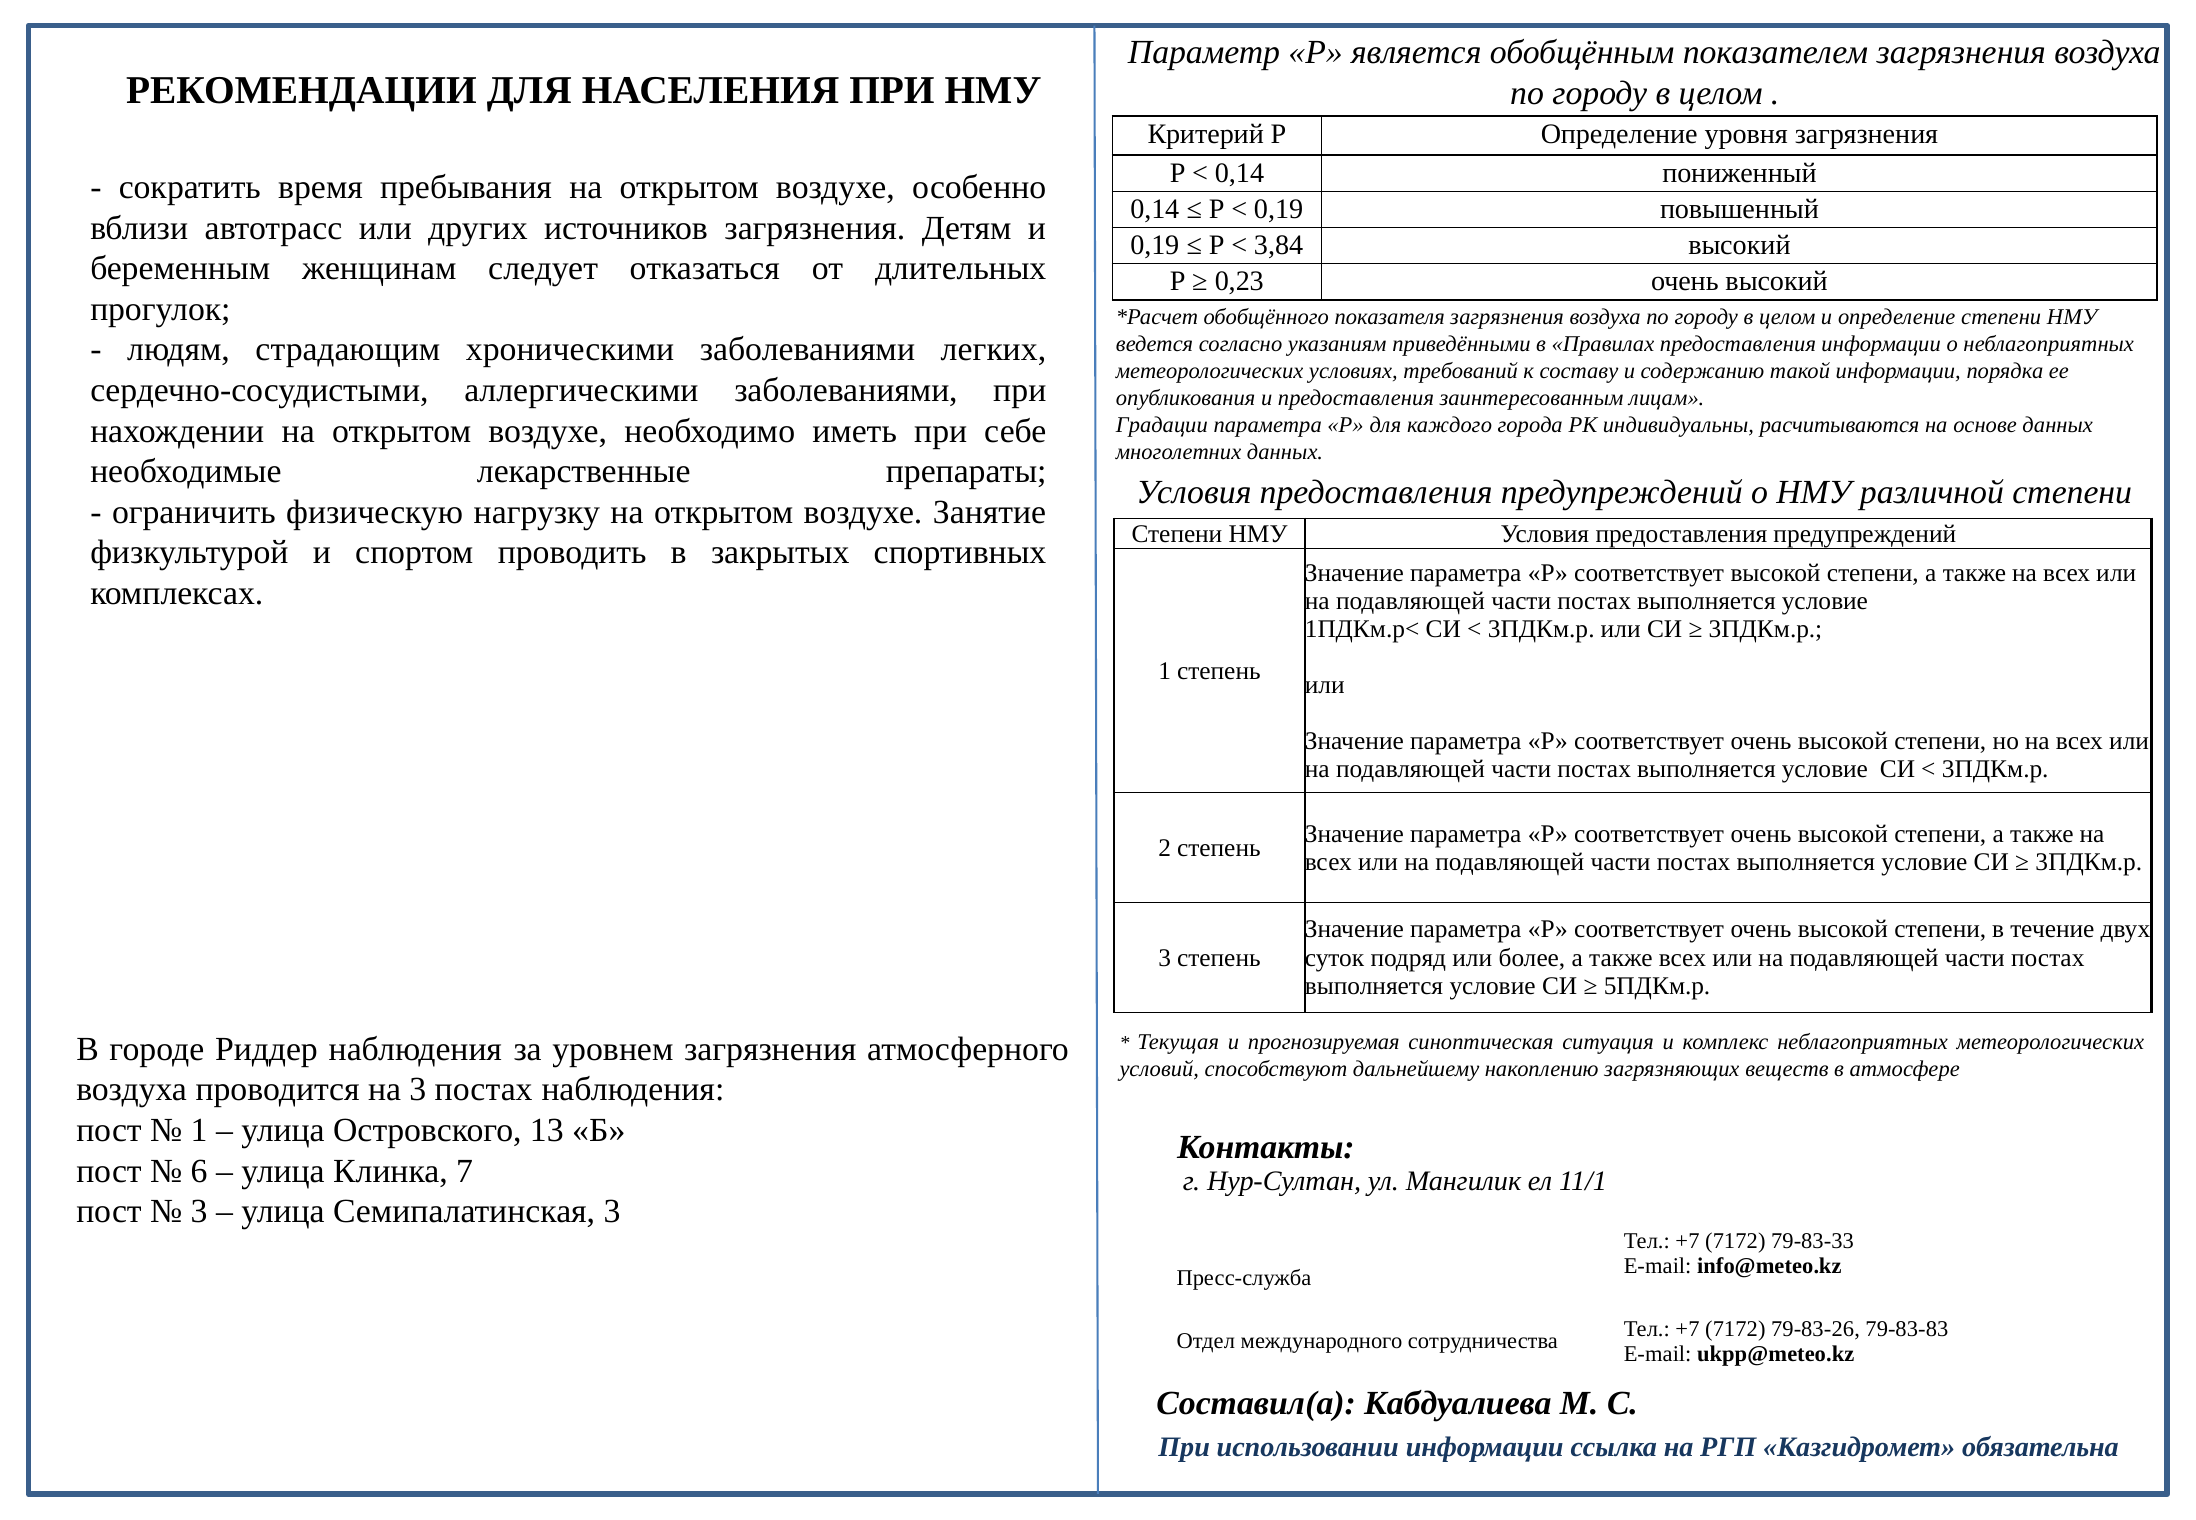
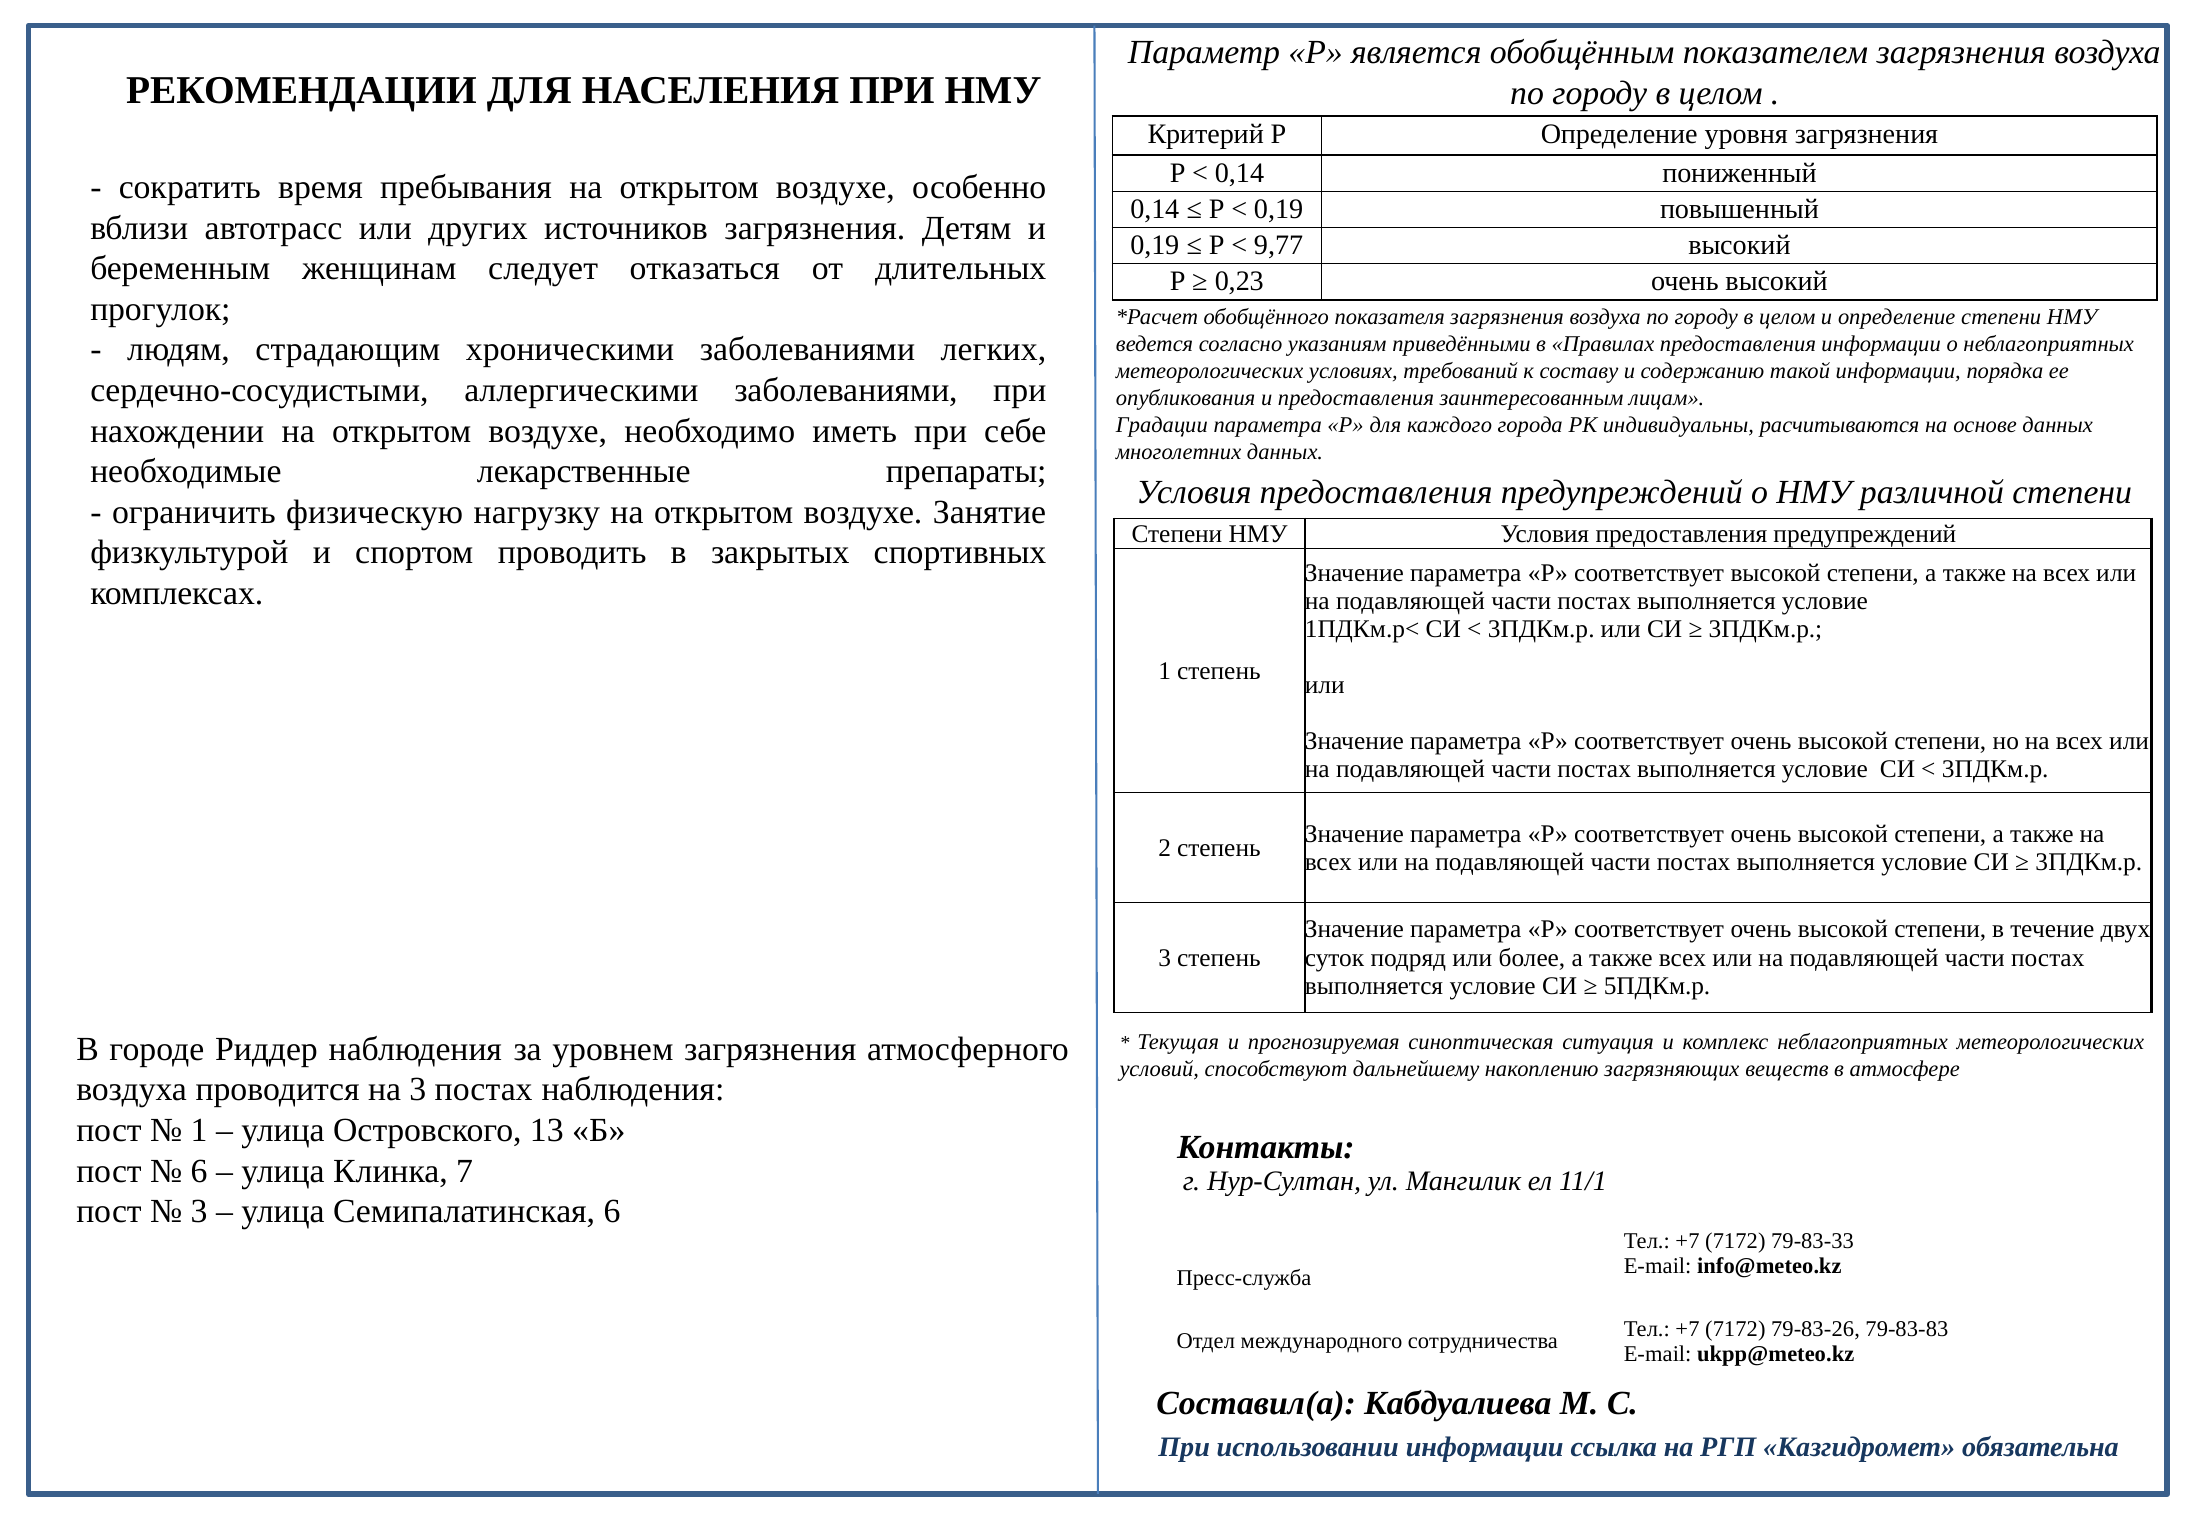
3,84: 3,84 -> 9,77
Семипалатинская 3: 3 -> 6
